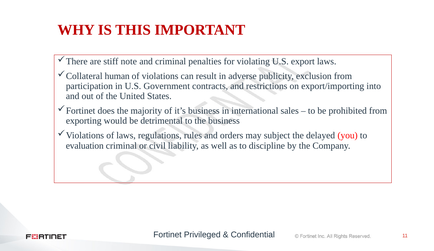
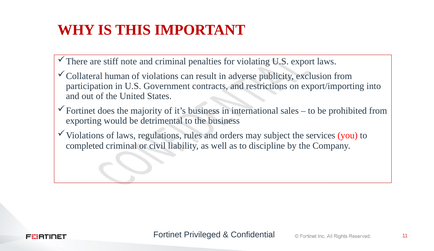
delayed: delayed -> services
evaluation: evaluation -> completed
